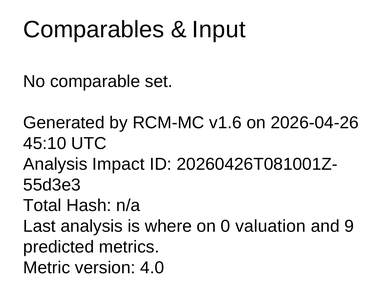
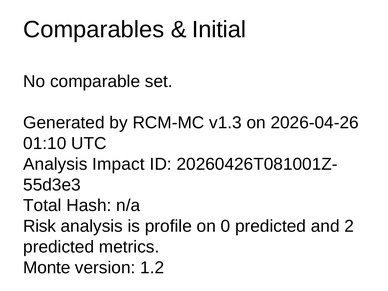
Input: Input -> Initial
v1.6: v1.6 -> v1.3
45:10: 45:10 -> 01:10
Last: Last -> Risk
where: where -> profile
0 valuation: valuation -> predicted
9: 9 -> 2
Metric: Metric -> Monte
4.0: 4.0 -> 1.2
